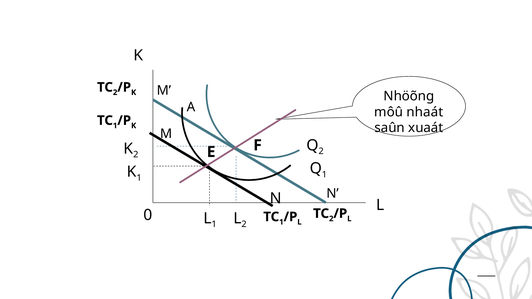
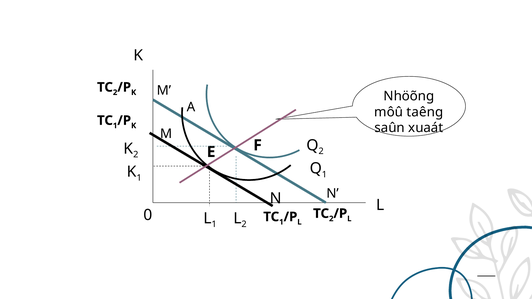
nhaát: nhaát -> taêng
